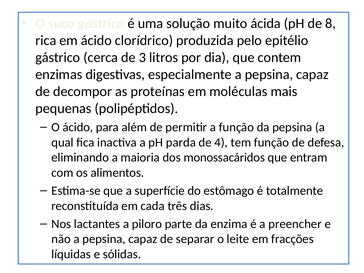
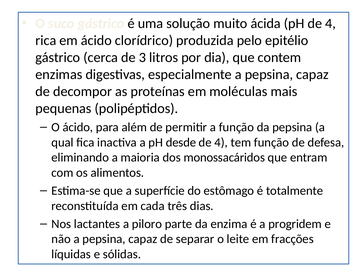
pH de 8: 8 -> 4
parda: parda -> desde
preencher: preencher -> progridem
